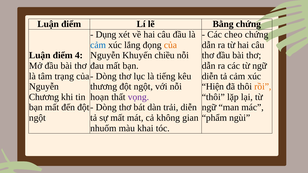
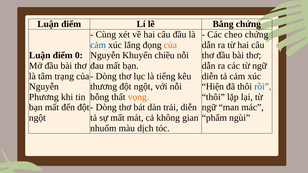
Dụng: Dụng -> Cùng
4: 4 -> 0
rồi colour: orange -> blue
Chương: Chương -> Phương
hoạn: hoạn -> bỗng
vọng colour: purple -> orange
khai: khai -> dịch
